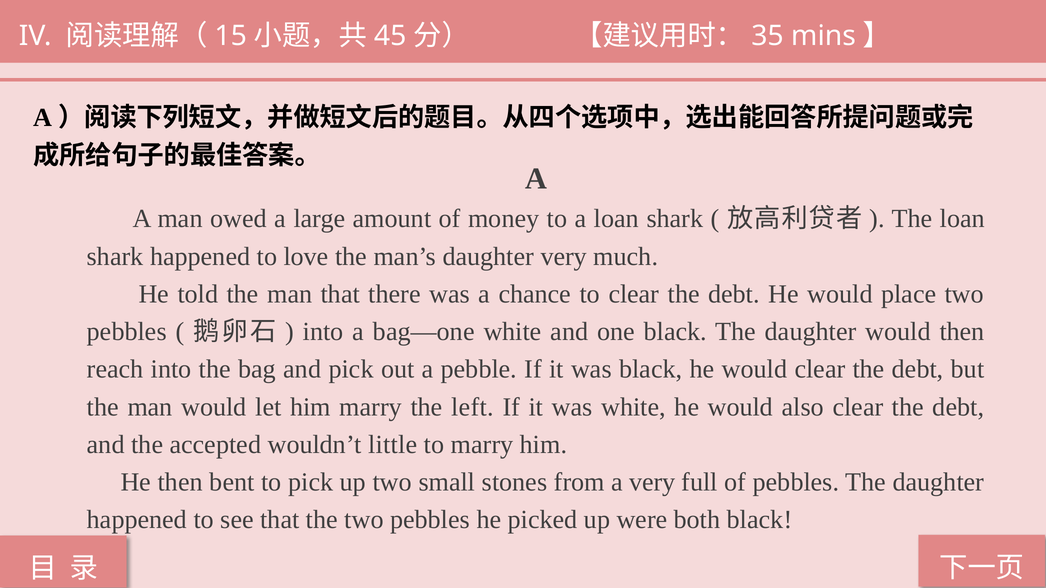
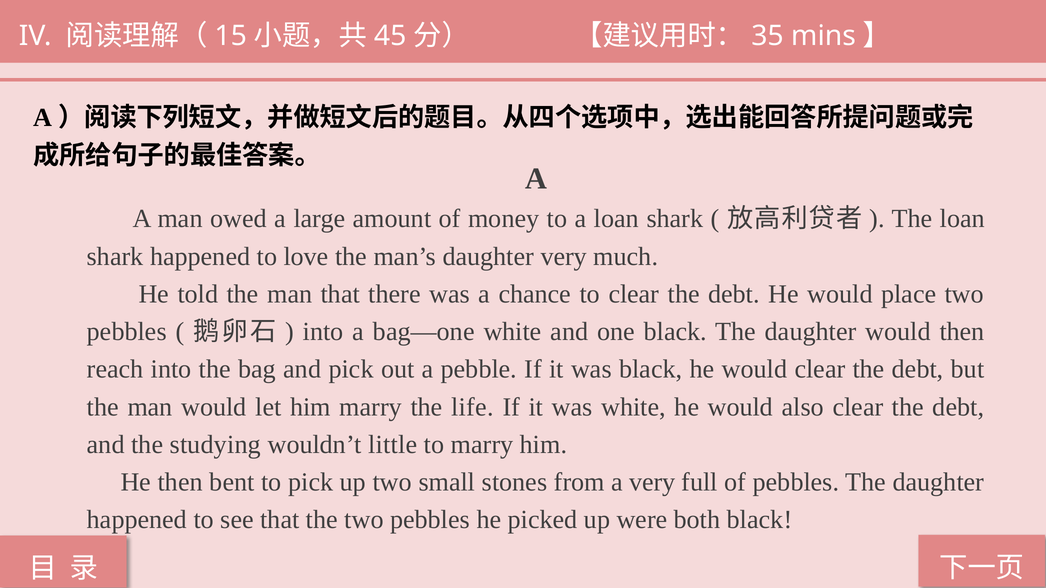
left: left -> life
accepted: accepted -> studying
